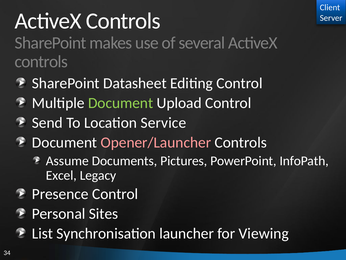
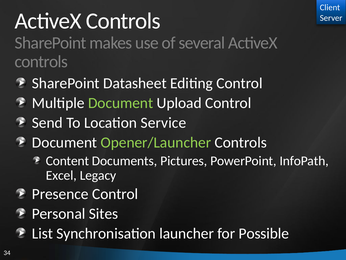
Opener/Launcher colour: pink -> light green
Assume: Assume -> Content
Viewing: Viewing -> Possible
